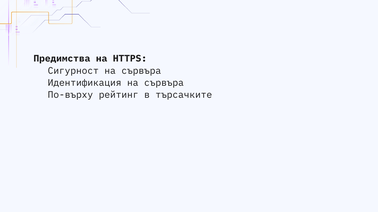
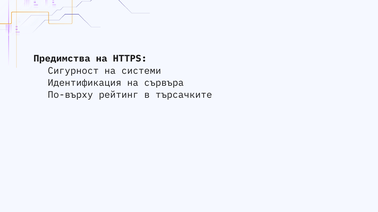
Сигурност на сървъра: сървъра -> системи
